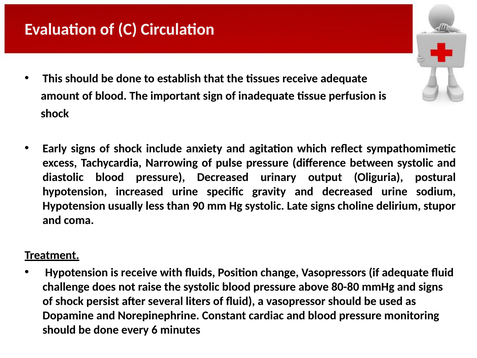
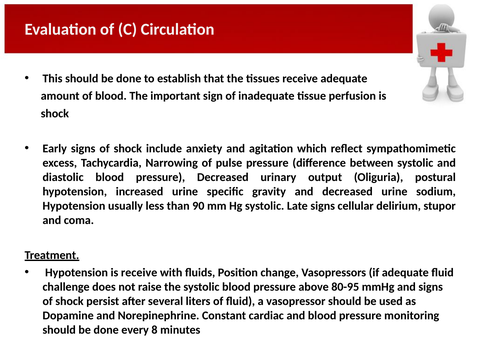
choline: choline -> cellular
80-80: 80-80 -> 80-95
6: 6 -> 8
